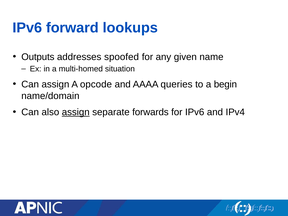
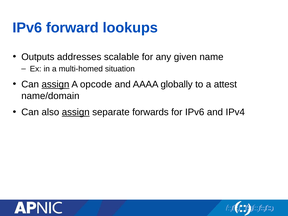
spoofed: spoofed -> scalable
assign at (55, 84) underline: none -> present
queries: queries -> globally
begin: begin -> attest
